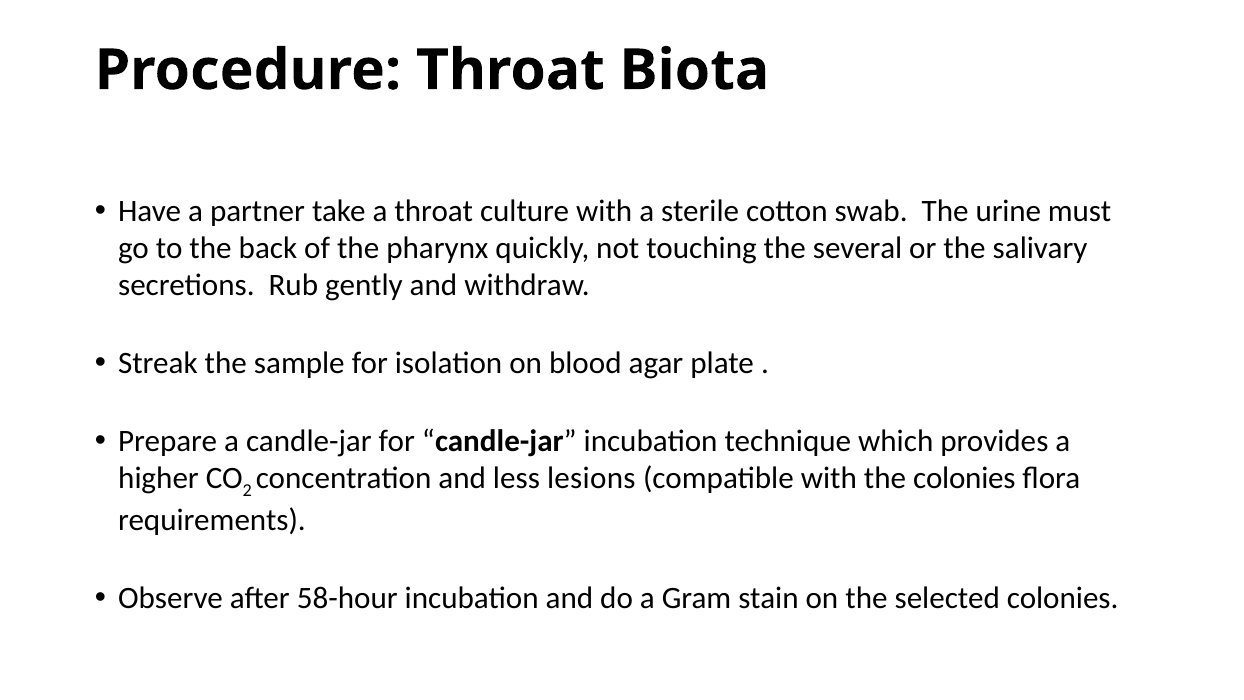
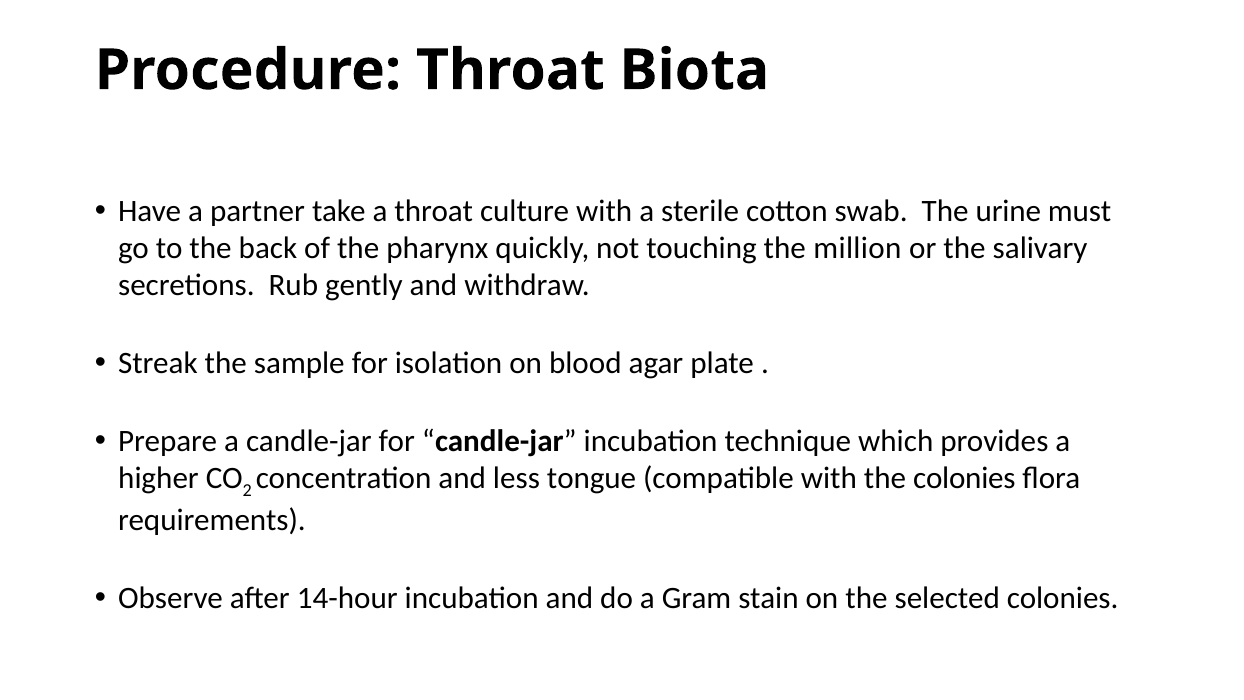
several: several -> million
lesions: lesions -> tongue
58-hour: 58-hour -> 14-hour
